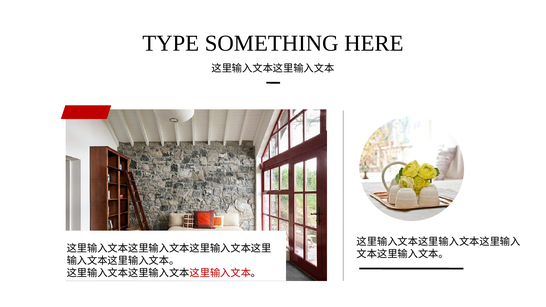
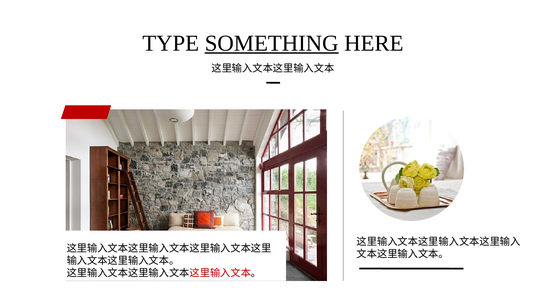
SOMETHING underline: none -> present
